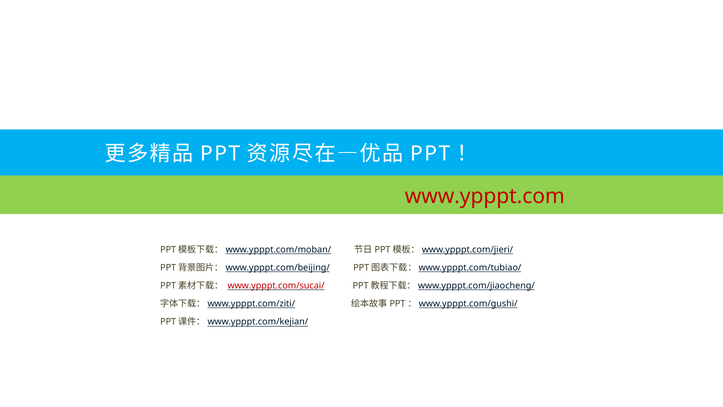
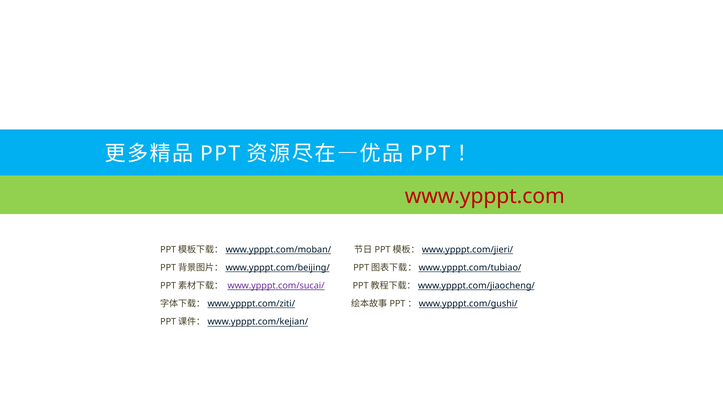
www.ypppt.com/sucai/ colour: red -> purple
